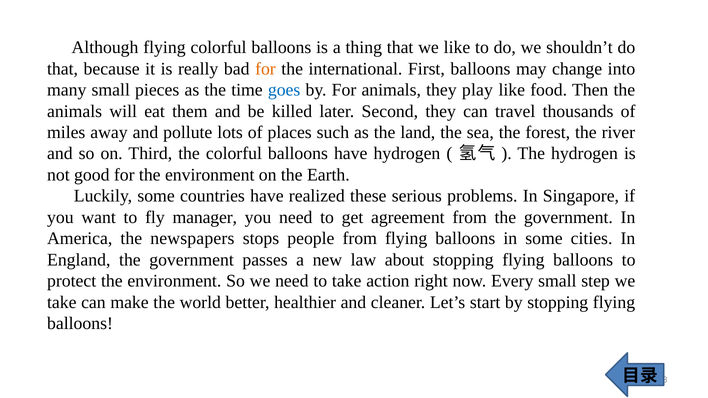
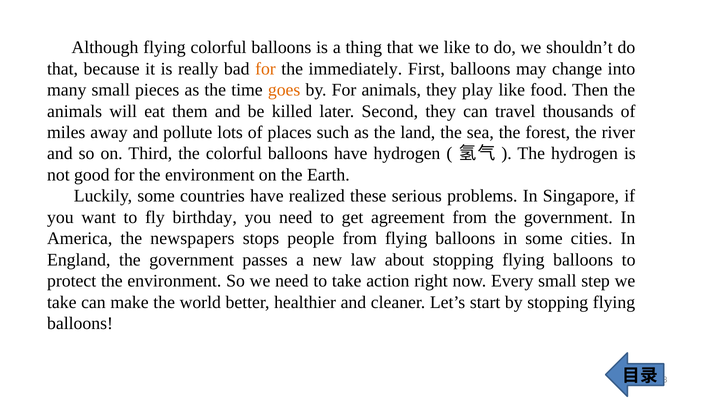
international: international -> immediately
goes colour: blue -> orange
manager: manager -> birthday
